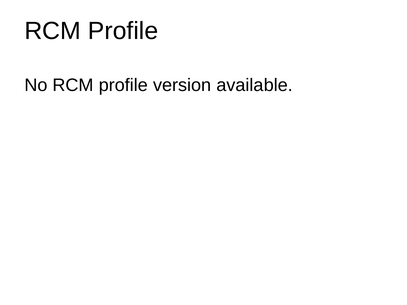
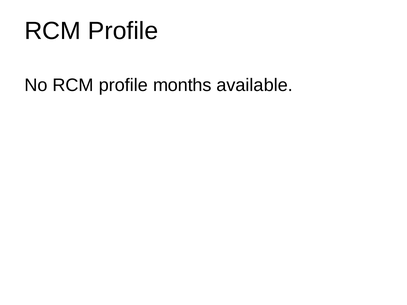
version: version -> months
